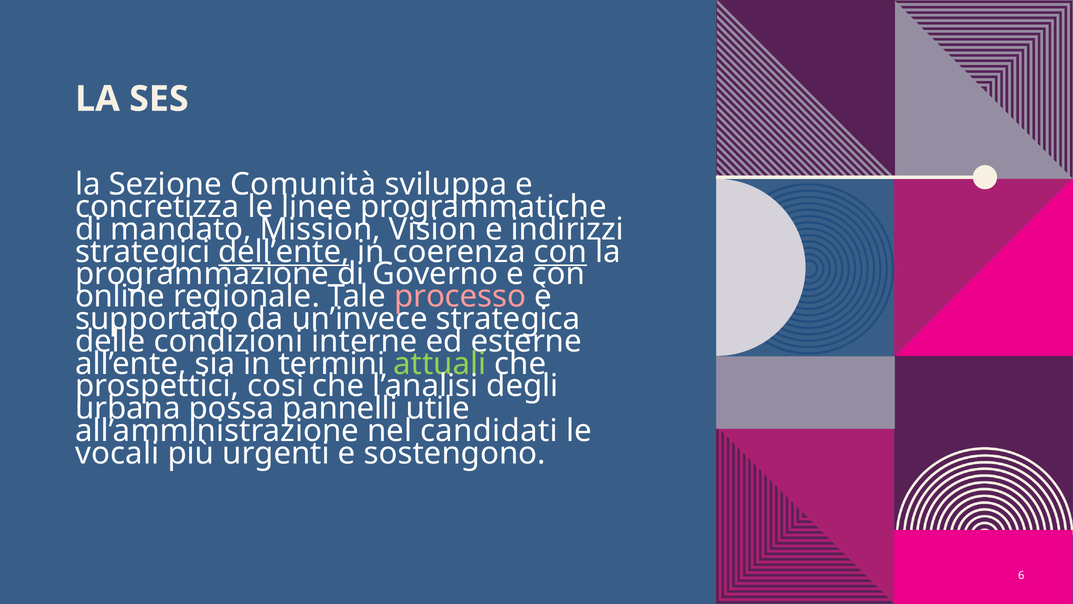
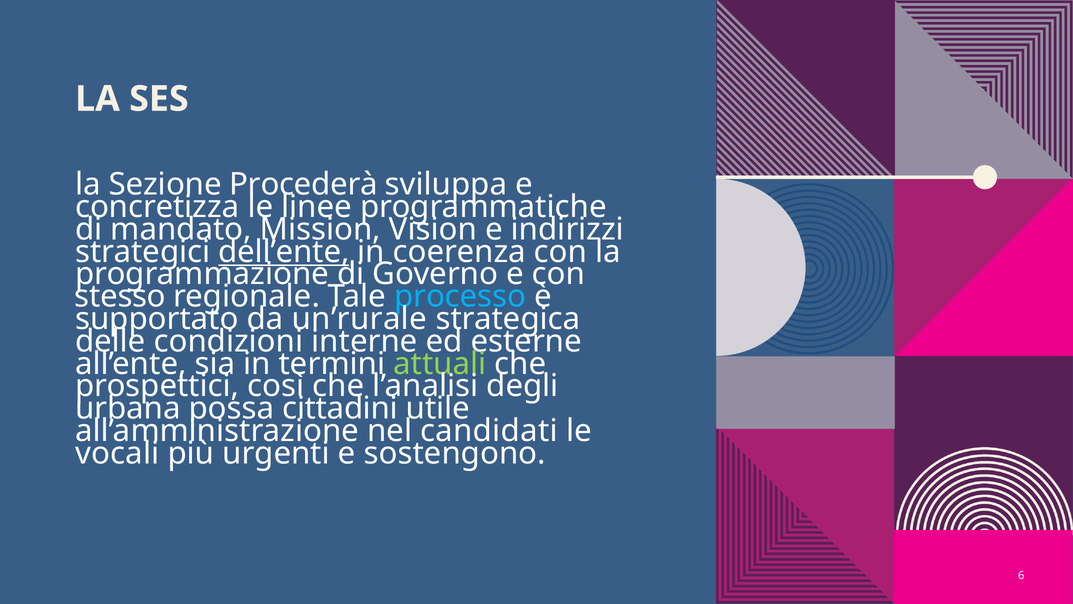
Comunità: Comunità -> Procederà
con at (560, 252) underline: present -> none
online: online -> stesso
processo colour: pink -> light blue
un’invece: un’invece -> un’rurale
pannelli: pannelli -> cittadini
